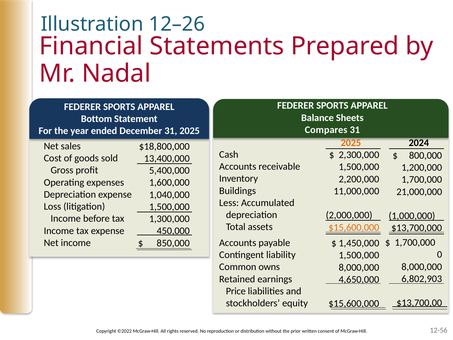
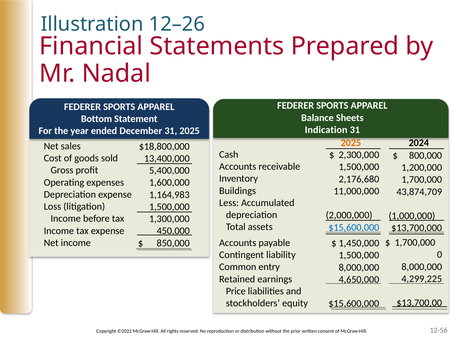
Compares: Compares -> Indication
2,200,000: 2,200,000 -> 2,176,680
21,000,000: 21,000,000 -> 43,874,709
1,040,000: 1,040,000 -> 1,164,983
$15,600,000 at (354, 227) colour: orange -> blue
owns: owns -> entry
6,802,903: 6,802,903 -> 4,299,225
